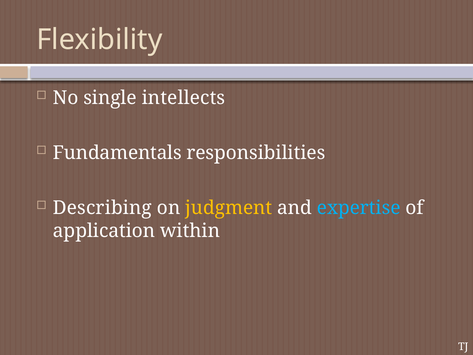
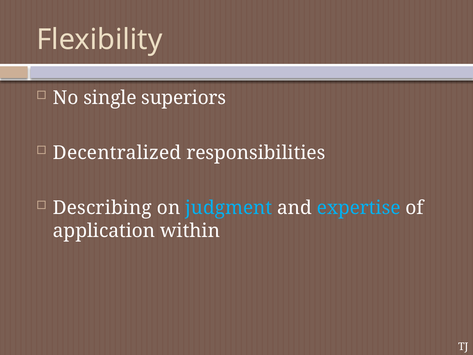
intellects: intellects -> superiors
Fundamentals: Fundamentals -> Decentralized
judgment colour: yellow -> light blue
